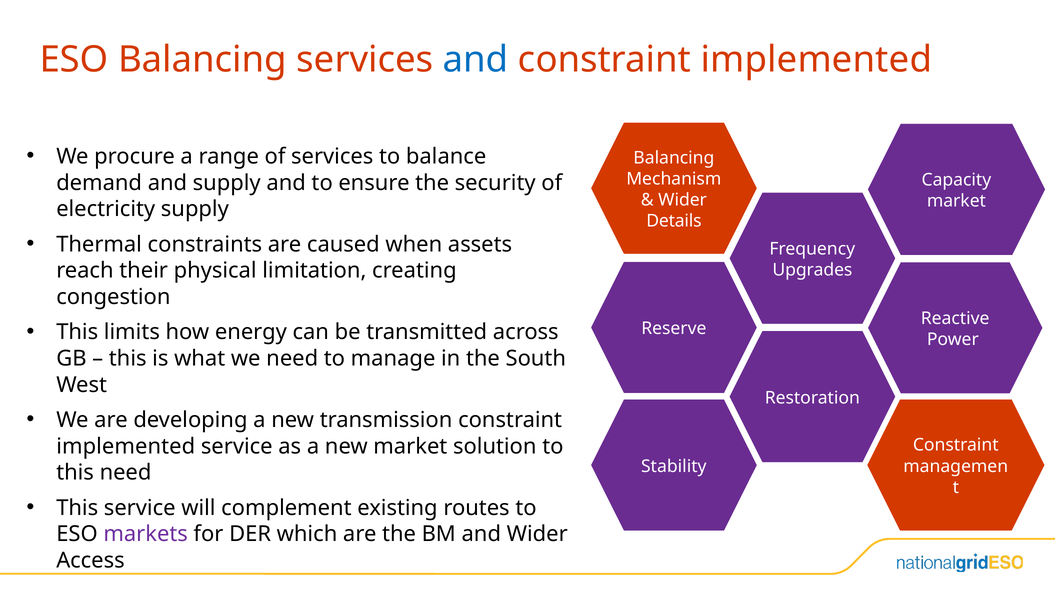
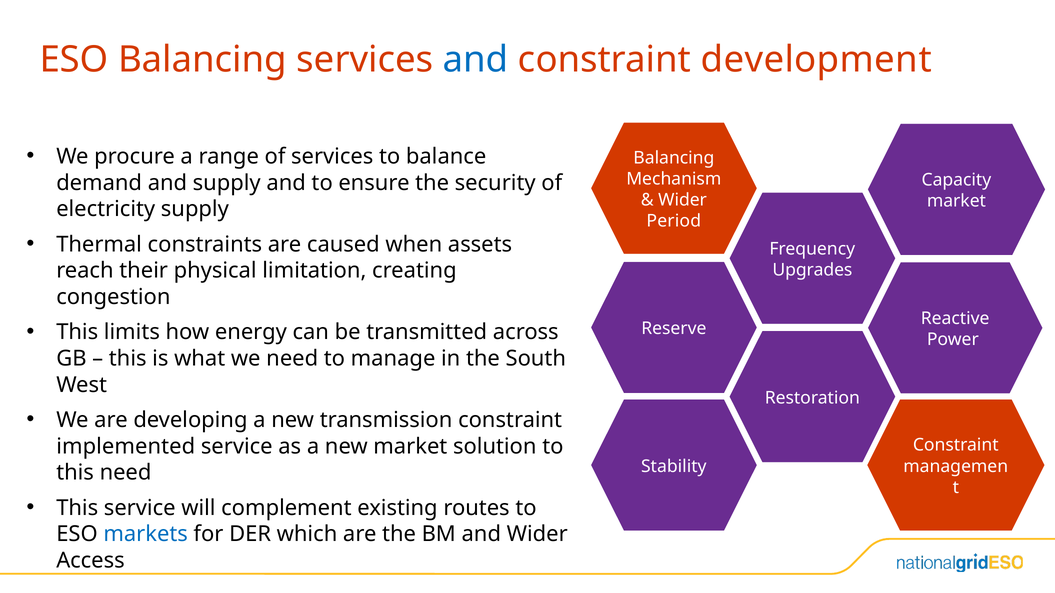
implemented at (816, 59): implemented -> development
Details: Details -> Period
markets colour: purple -> blue
